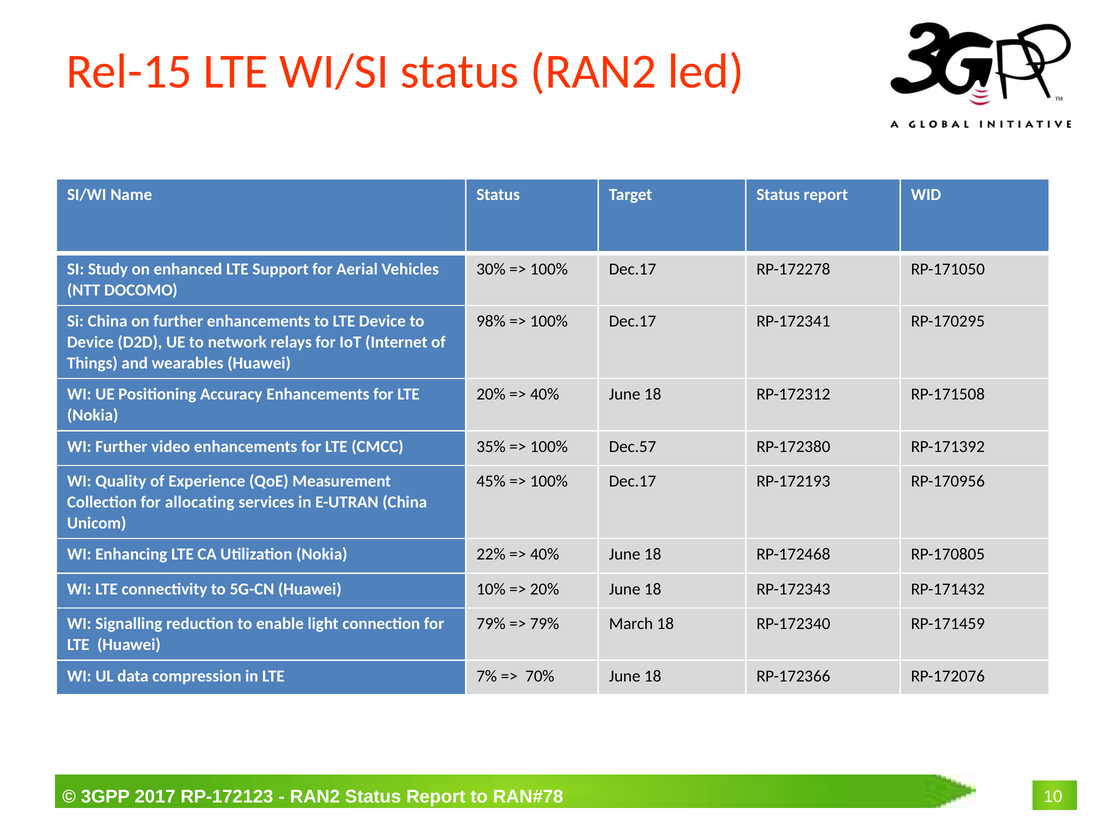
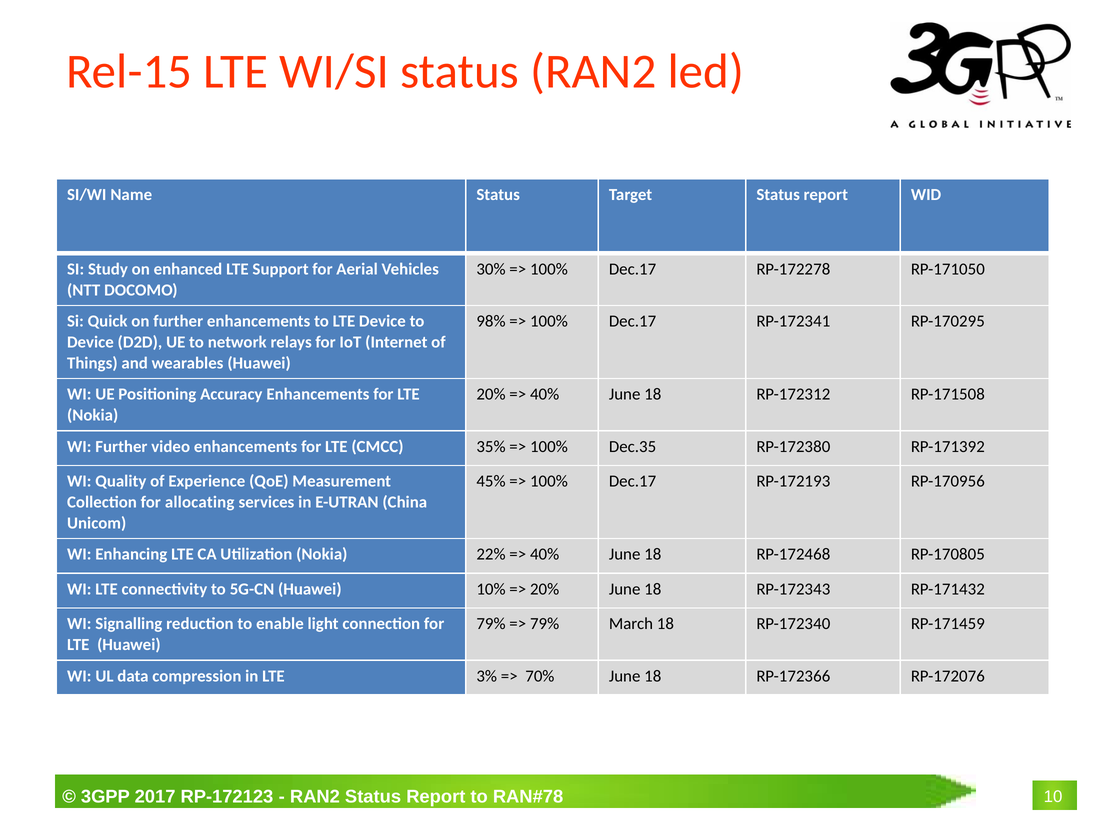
Si China: China -> Quick
Dec.57: Dec.57 -> Dec.35
7%: 7% -> 3%
